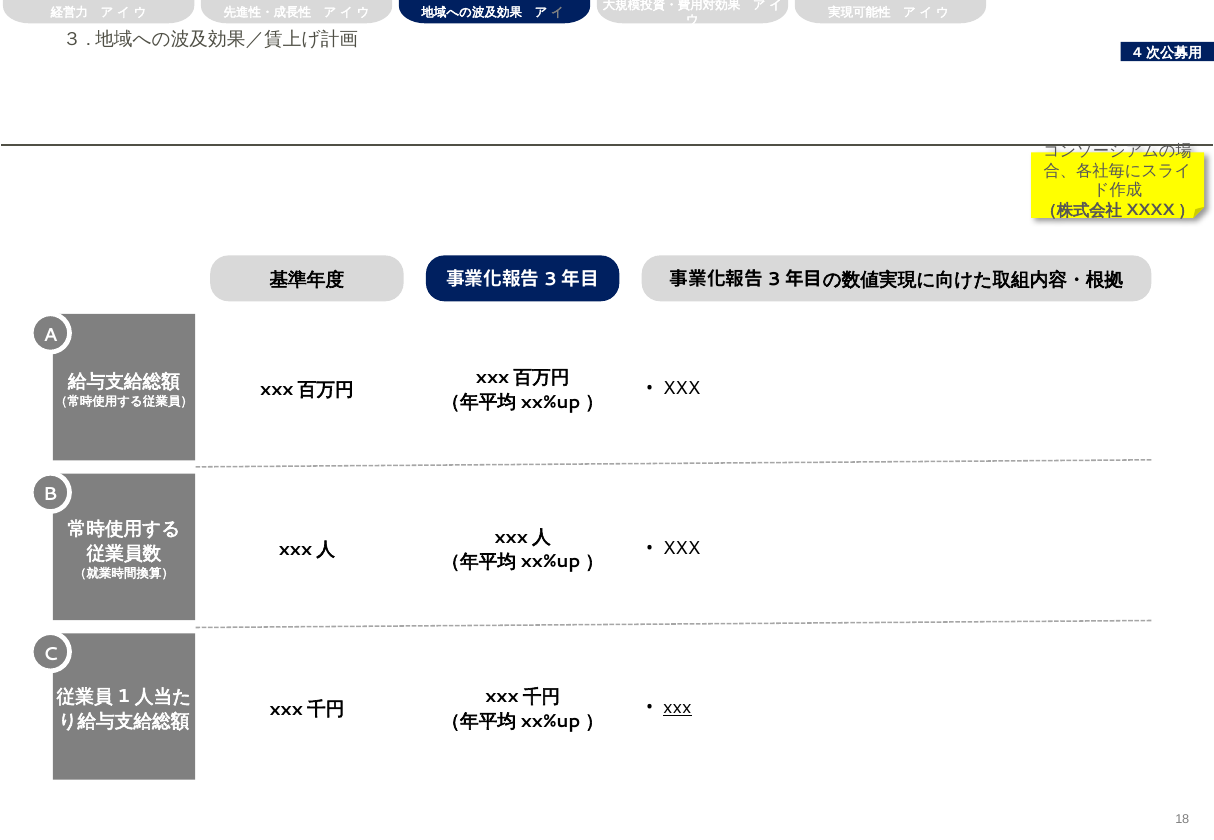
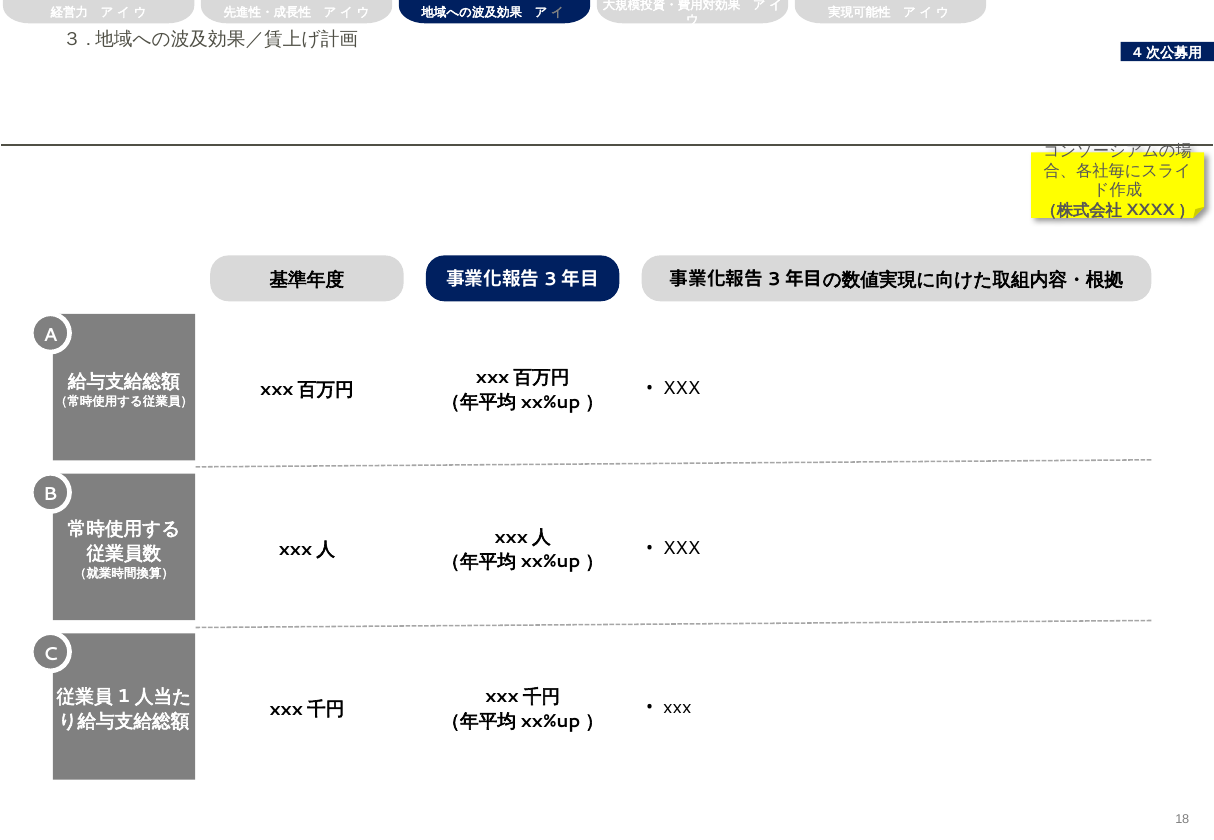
xxx at (677, 708) underline: present -> none
